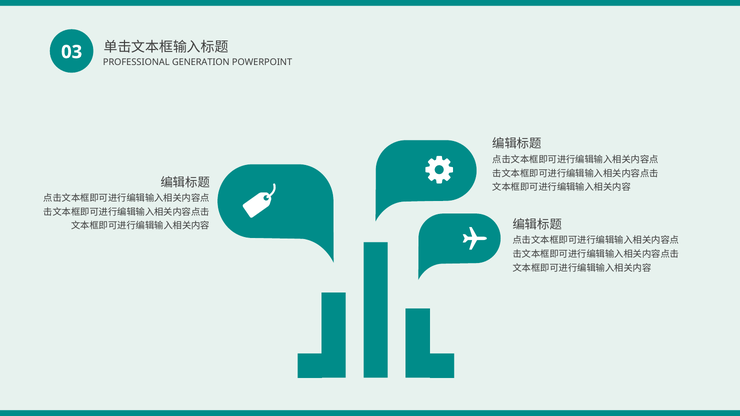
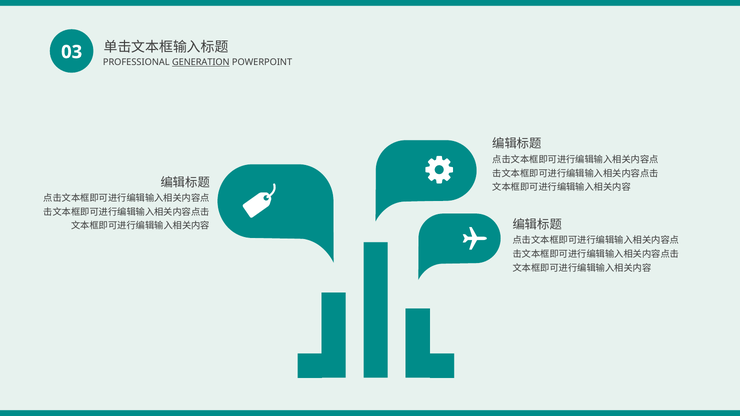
GENERATION underline: none -> present
